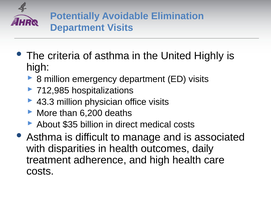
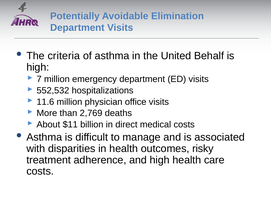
Highly: Highly -> Behalf
8: 8 -> 7
712,985: 712,985 -> 552,532
43.3: 43.3 -> 11.6
6,200: 6,200 -> 2,769
$35: $35 -> $11
daily: daily -> risky
